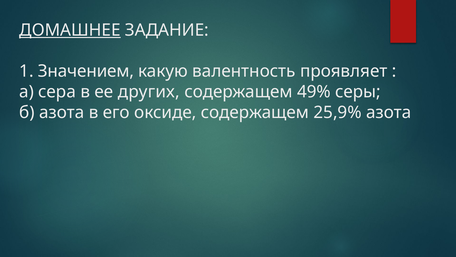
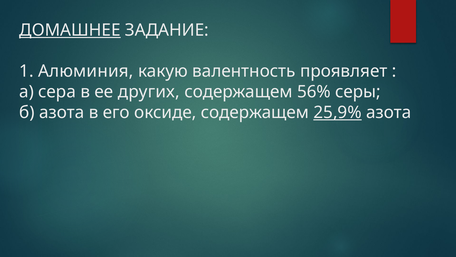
Значением: Значением -> Алюминия
49%: 49% -> 56%
25,9% underline: none -> present
